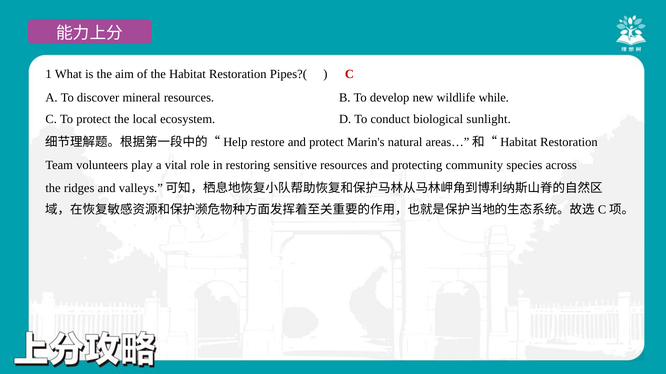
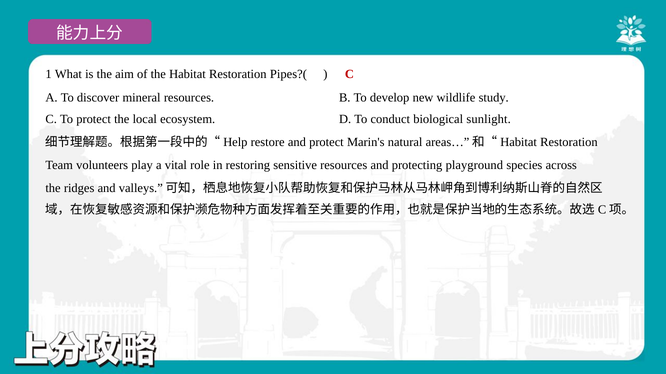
while: while -> study
community: community -> playground
